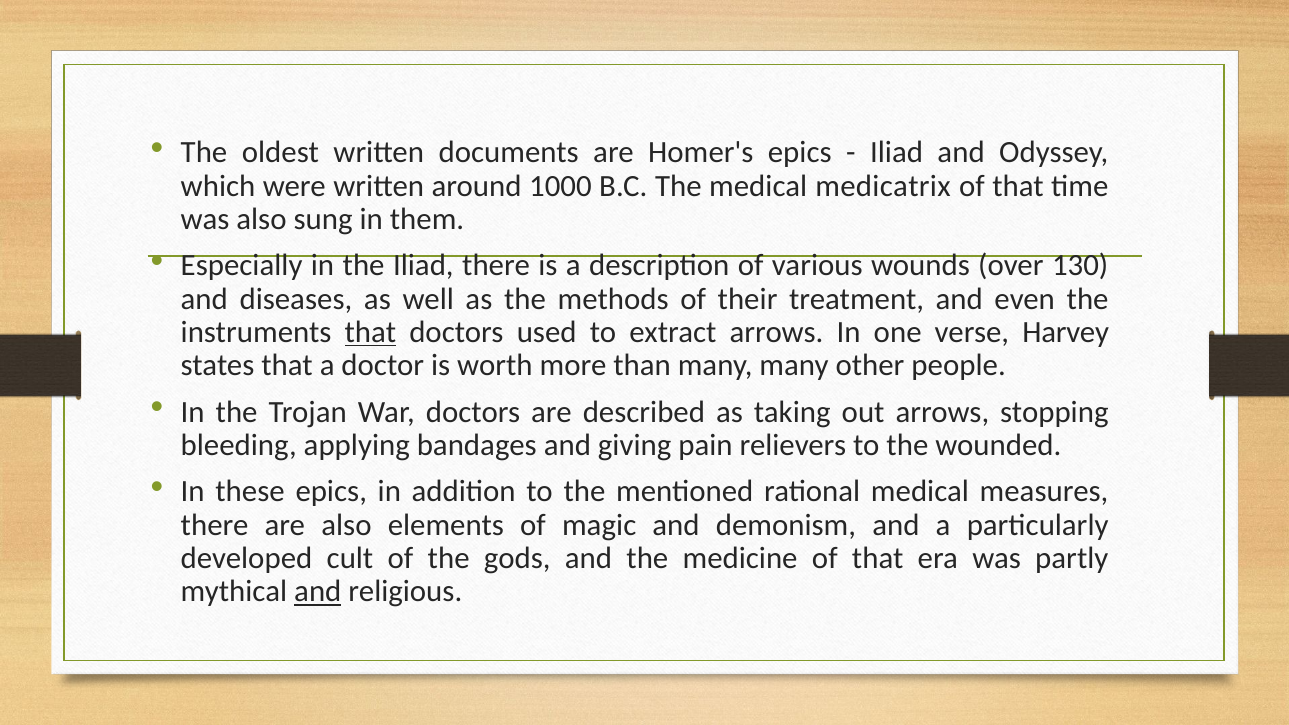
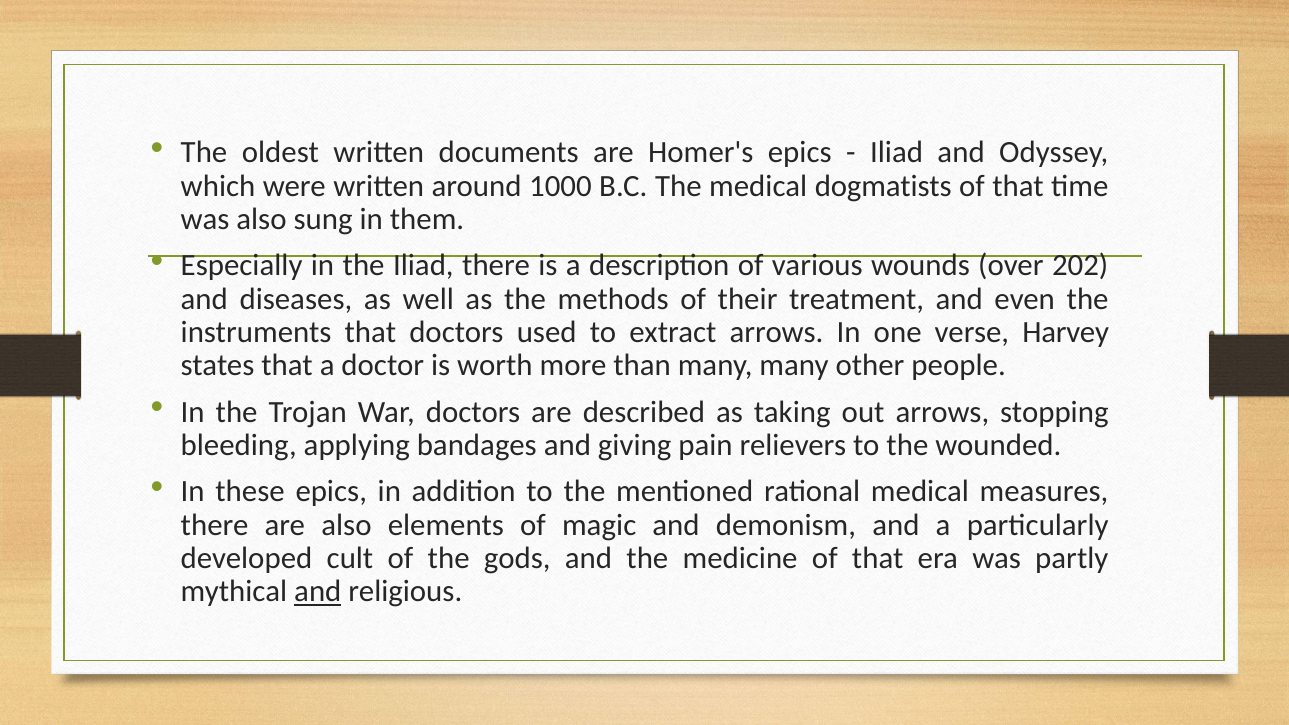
medicatrix: medicatrix -> dogmatists
130: 130 -> 202
that at (370, 332) underline: present -> none
